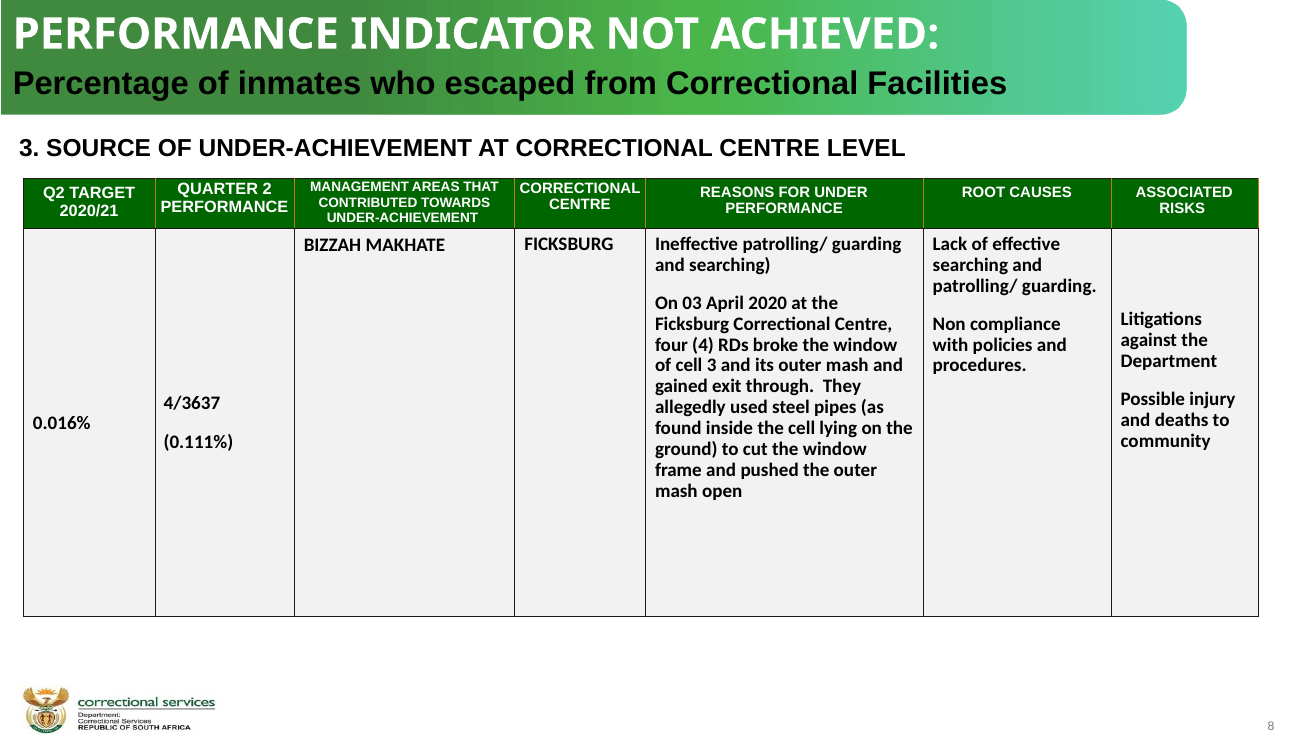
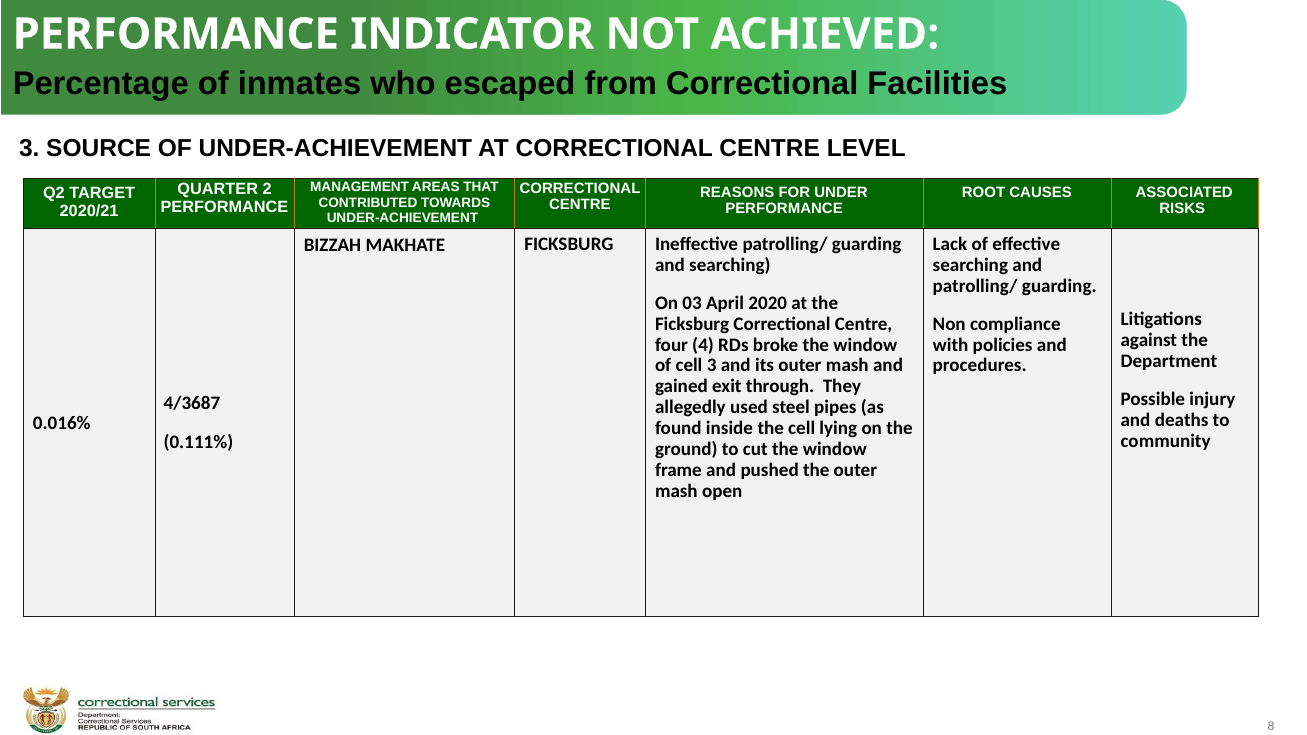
4/3637: 4/3637 -> 4/3687
